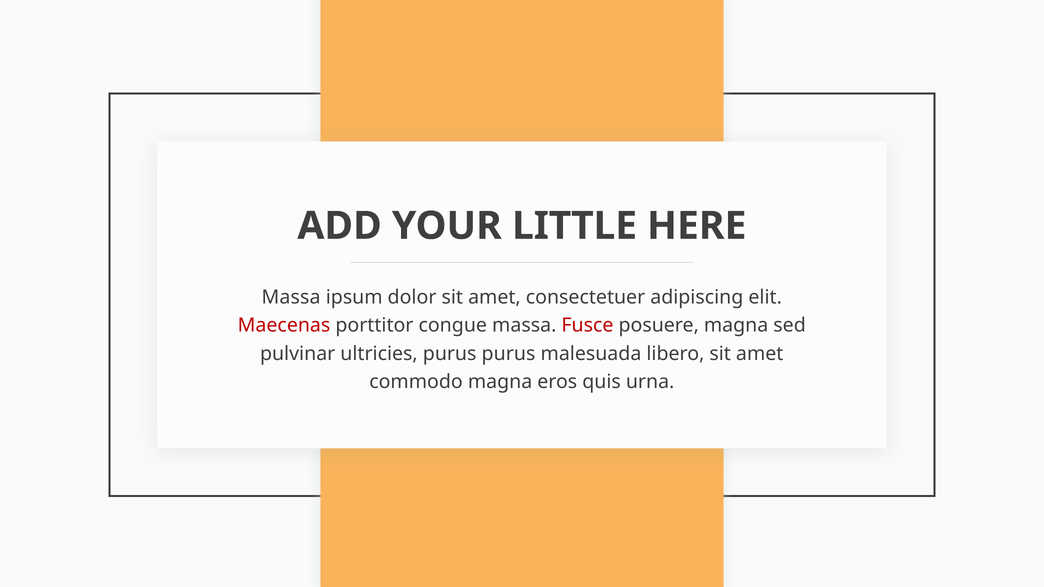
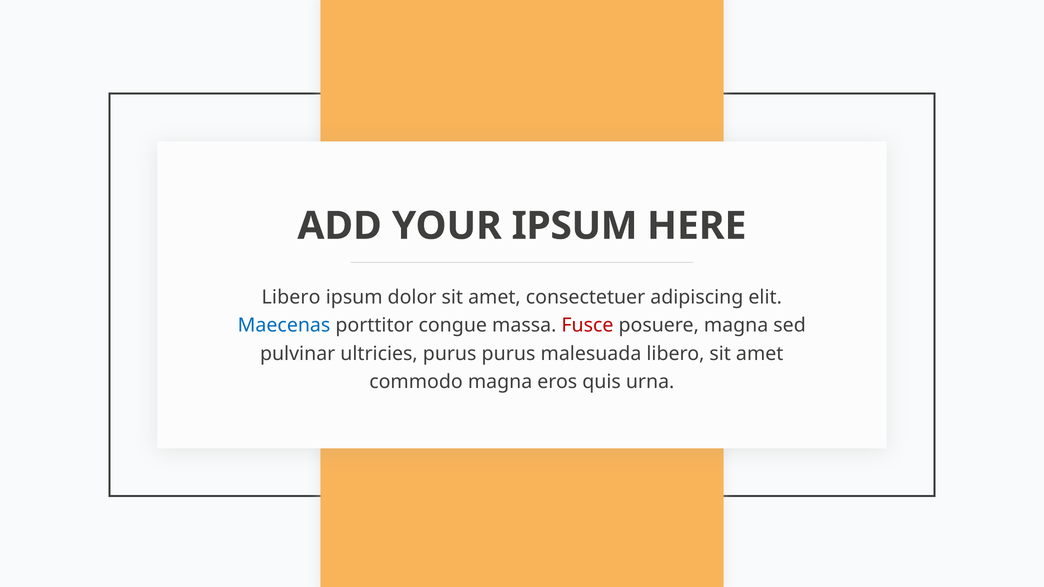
YOUR LITTLE: LITTLE -> IPSUM
Massa at (291, 297): Massa -> Libero
Maecenas colour: red -> blue
